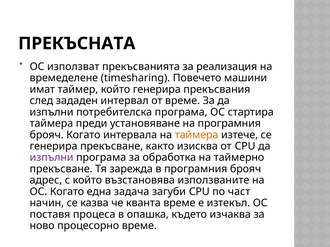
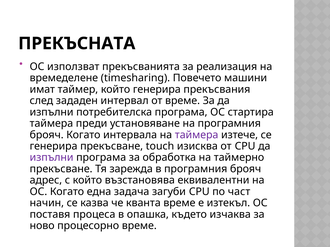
таймера at (197, 135) colour: orange -> purple
както: както -> touch
използваните: използваните -> еквивалентни
